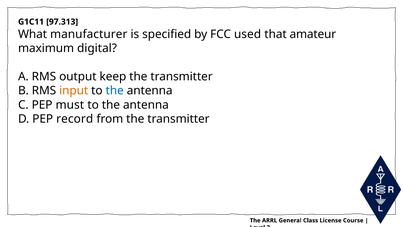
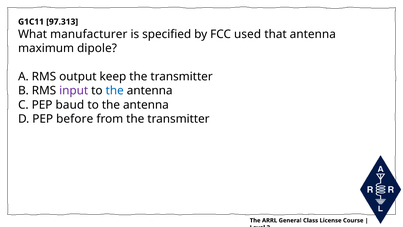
that amateur: amateur -> antenna
digital: digital -> dipole
input colour: orange -> purple
must: must -> baud
record: record -> before
